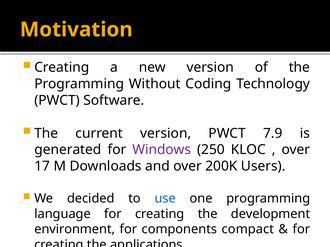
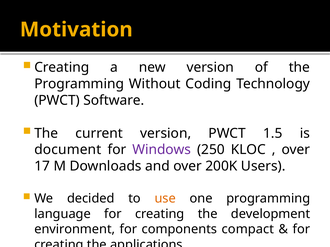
7.9: 7.9 -> 1.5
generated: generated -> document
use colour: blue -> orange
